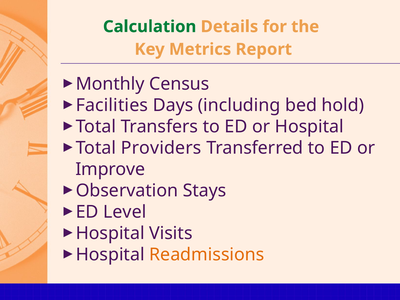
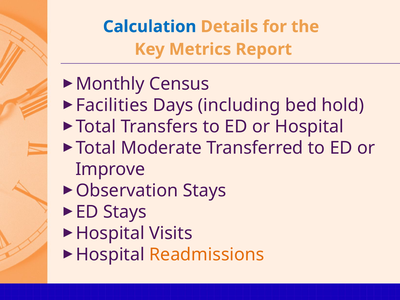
Calculation colour: green -> blue
Providers: Providers -> Moderate
ED Level: Level -> Stays
